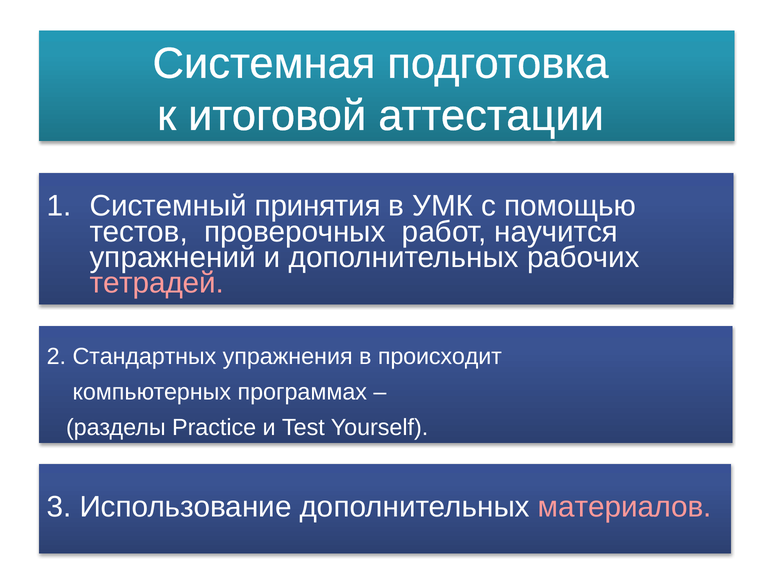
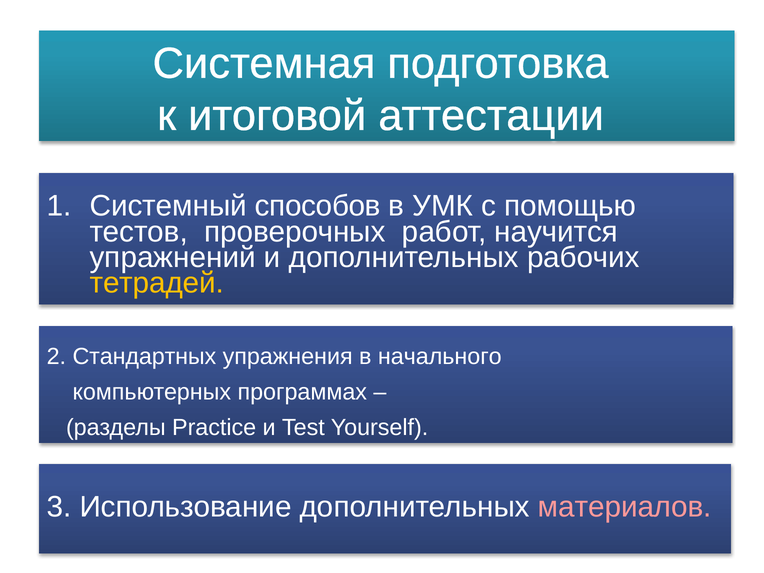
принятия: принятия -> способов
тетрадей colour: pink -> yellow
происходит: происходит -> начального
